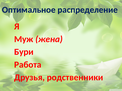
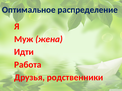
Бури: Бури -> Идти
